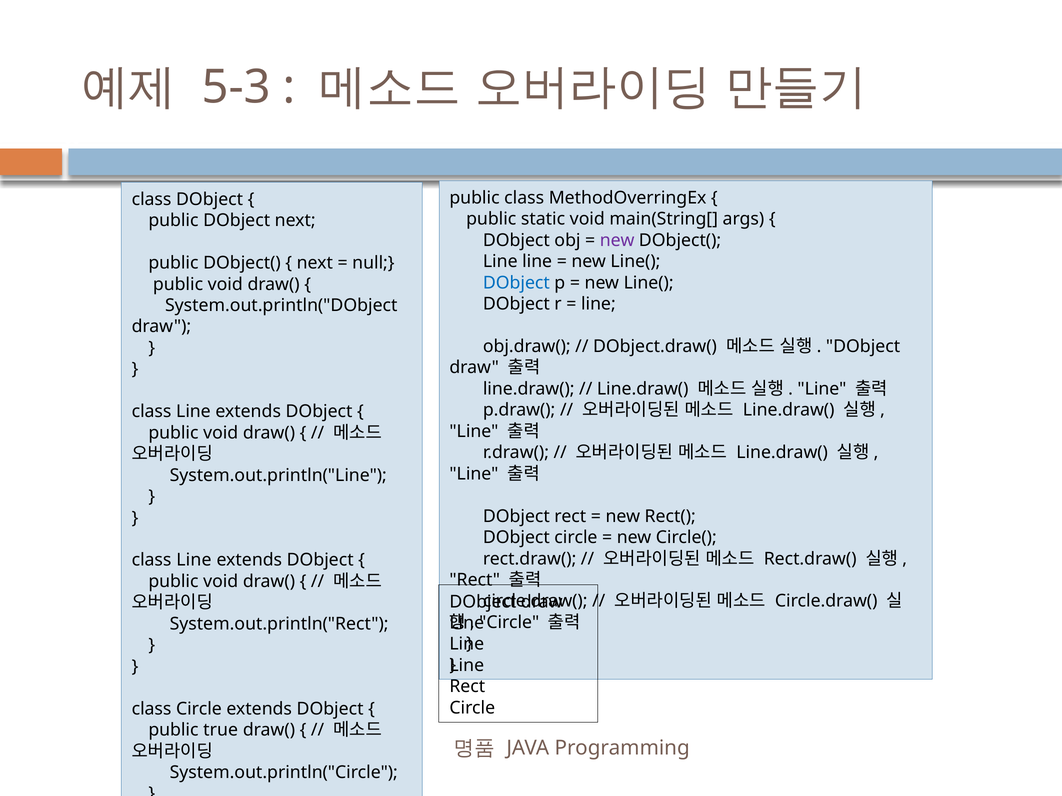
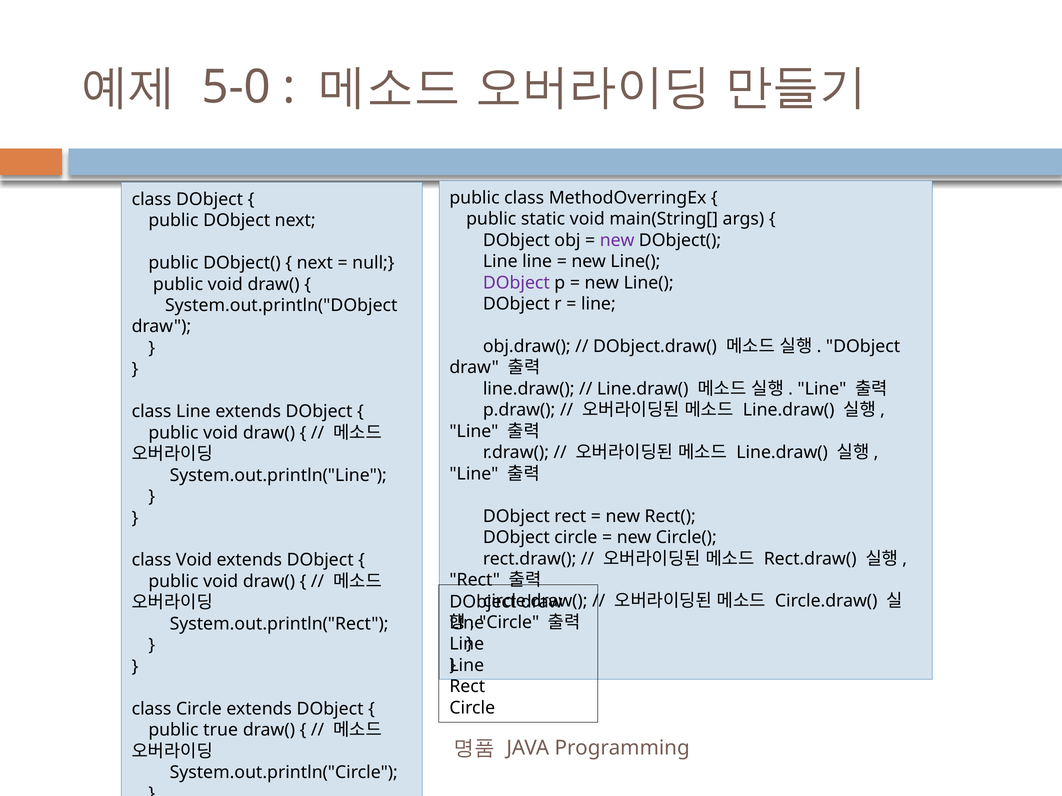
5-3: 5-3 -> 5-0
DObject at (516, 283) colour: blue -> purple
Line at (194, 560): Line -> Void
